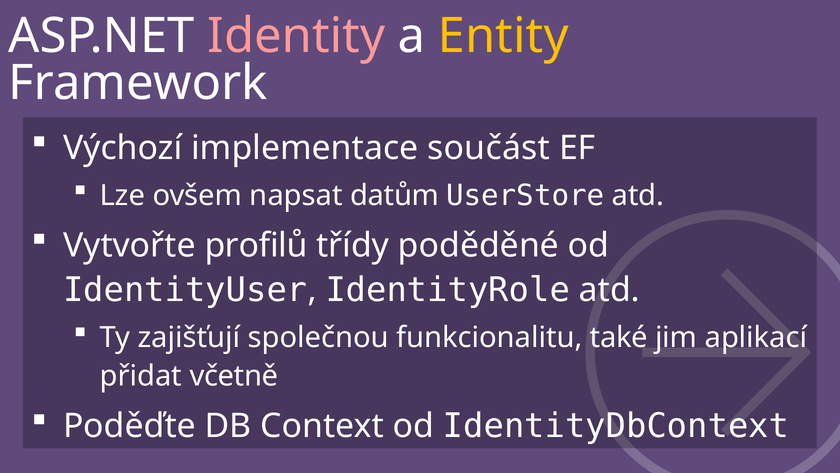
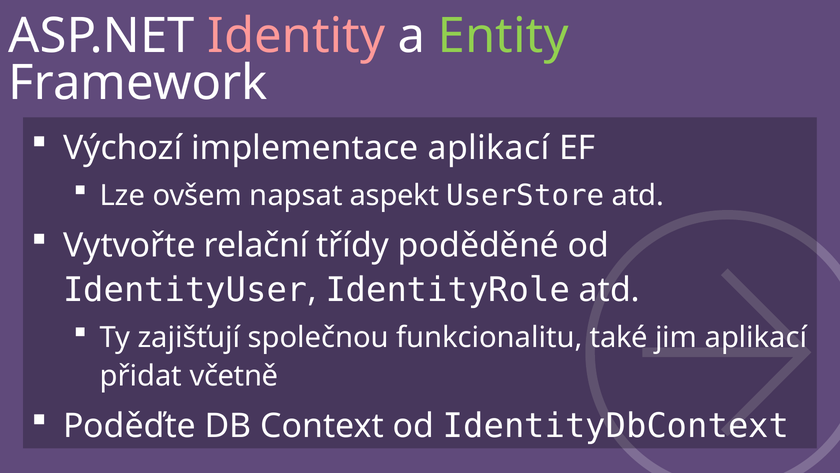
Entity colour: yellow -> light green
implementace součást: součást -> aplikací
datům: datům -> aspekt
profilů: profilů -> relační
